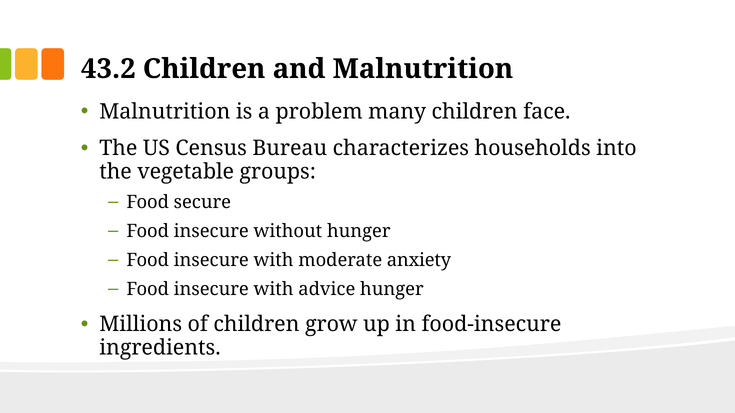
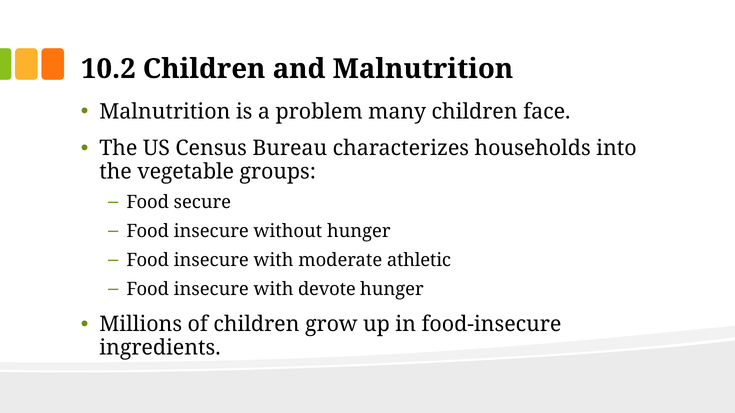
43.2: 43.2 -> 10.2
anxiety: anxiety -> athletic
advice: advice -> devote
